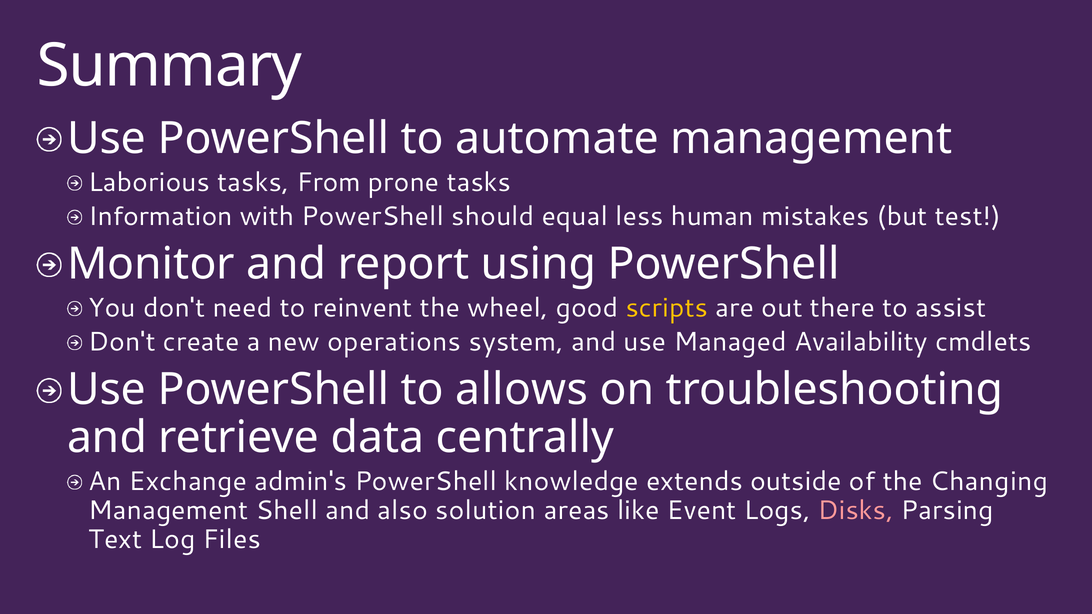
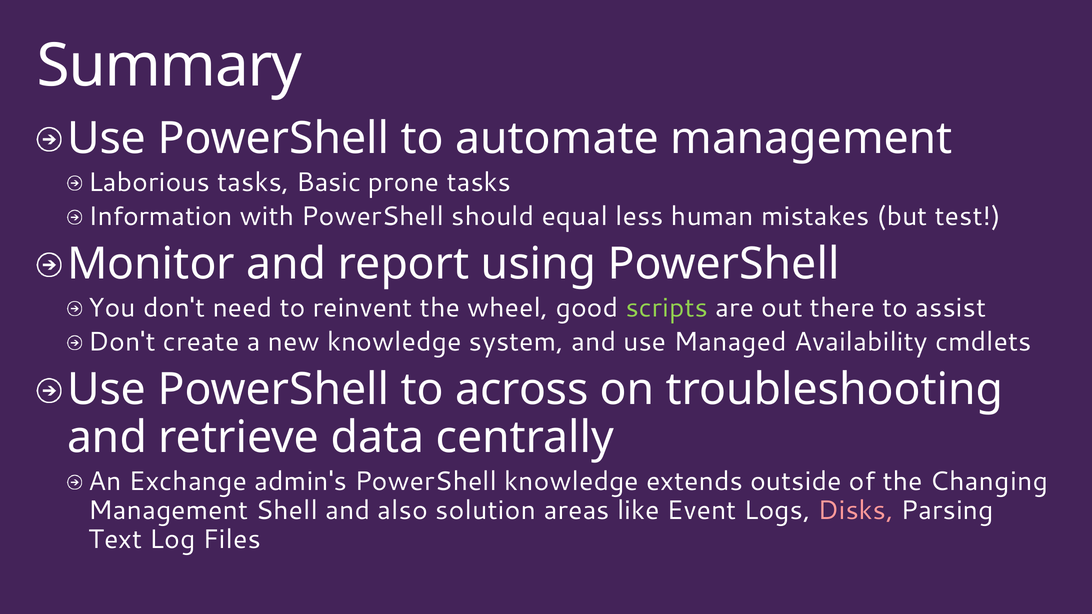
From: From -> Basic
scripts colour: yellow -> light green
new operations: operations -> knowledge
allows: allows -> across
